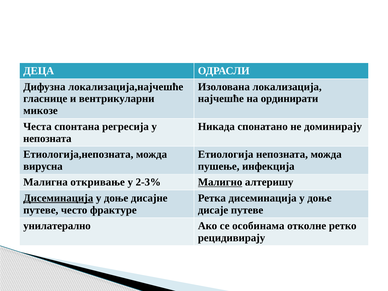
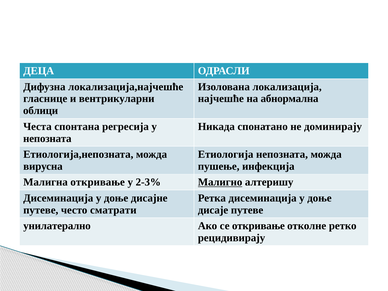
ординирати: ординирати -> абнормална
микозе: микозе -> облици
Дисеминација at (58, 198) underline: present -> none
фрактуре: фрактуре -> сматрати
се особинама: особинама -> откривање
